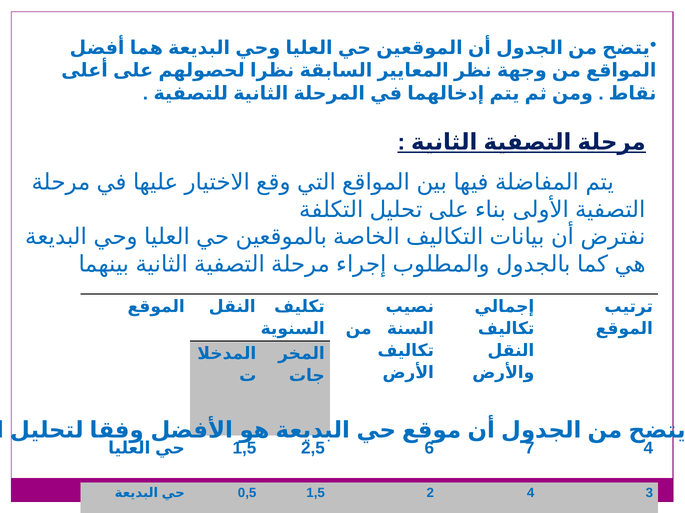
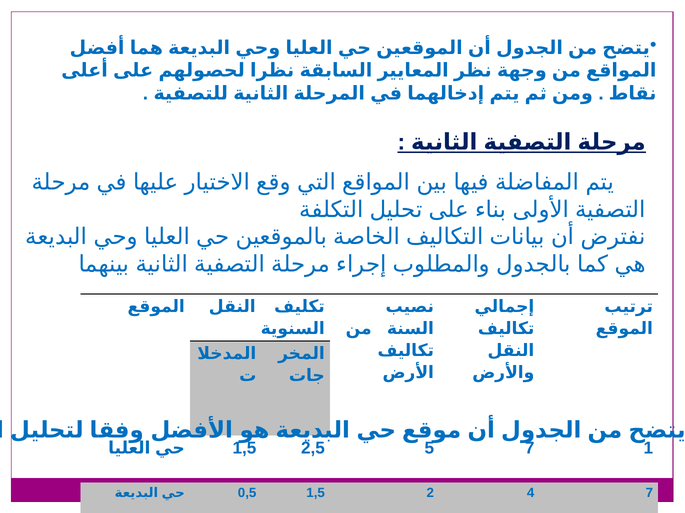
6: 6 -> 5
7 4: 4 -> 1
4 3: 3 -> 7
